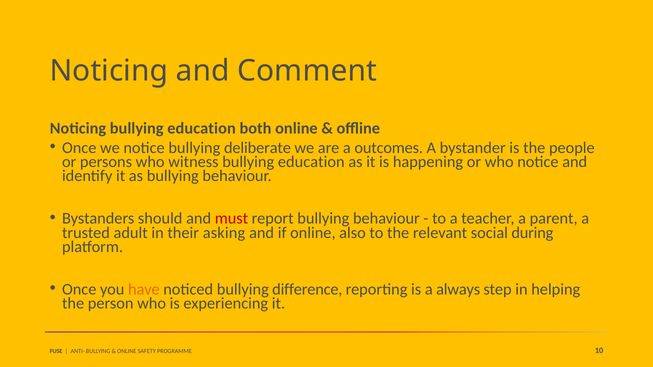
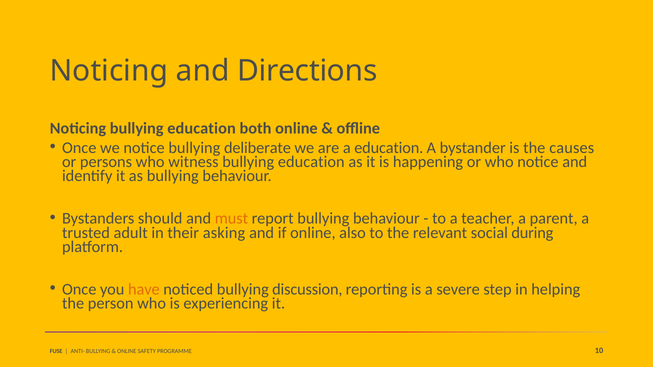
Comment: Comment -> Directions
a outcomes: outcomes -> education
people: people -> causes
must colour: red -> orange
difference: difference -> discussion
always: always -> severe
